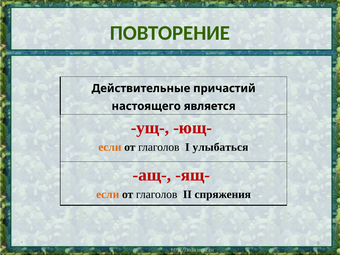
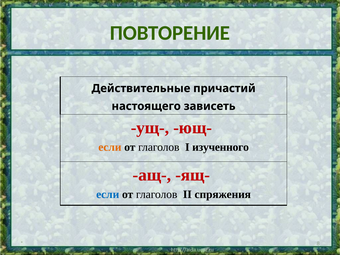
является: является -> зависеть
улыбаться: улыбаться -> изученного
если at (108, 194) colour: orange -> blue
